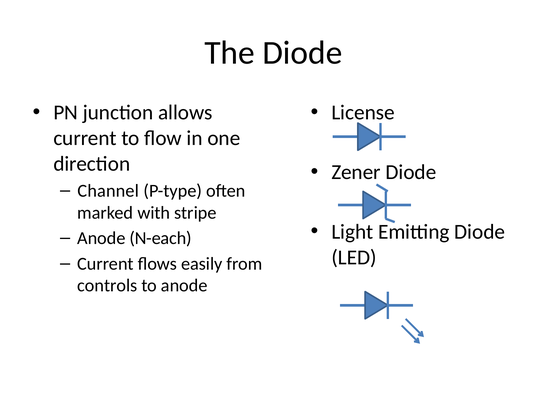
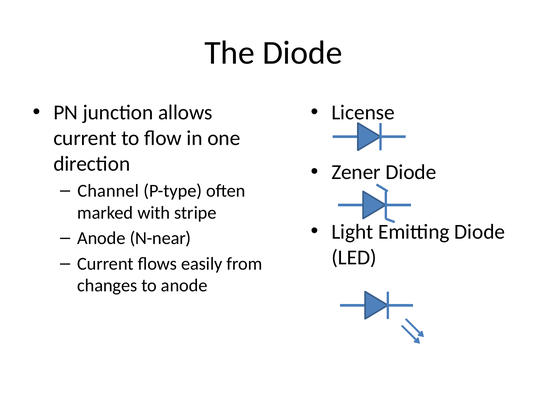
N-each: N-each -> N-near
controls: controls -> changes
